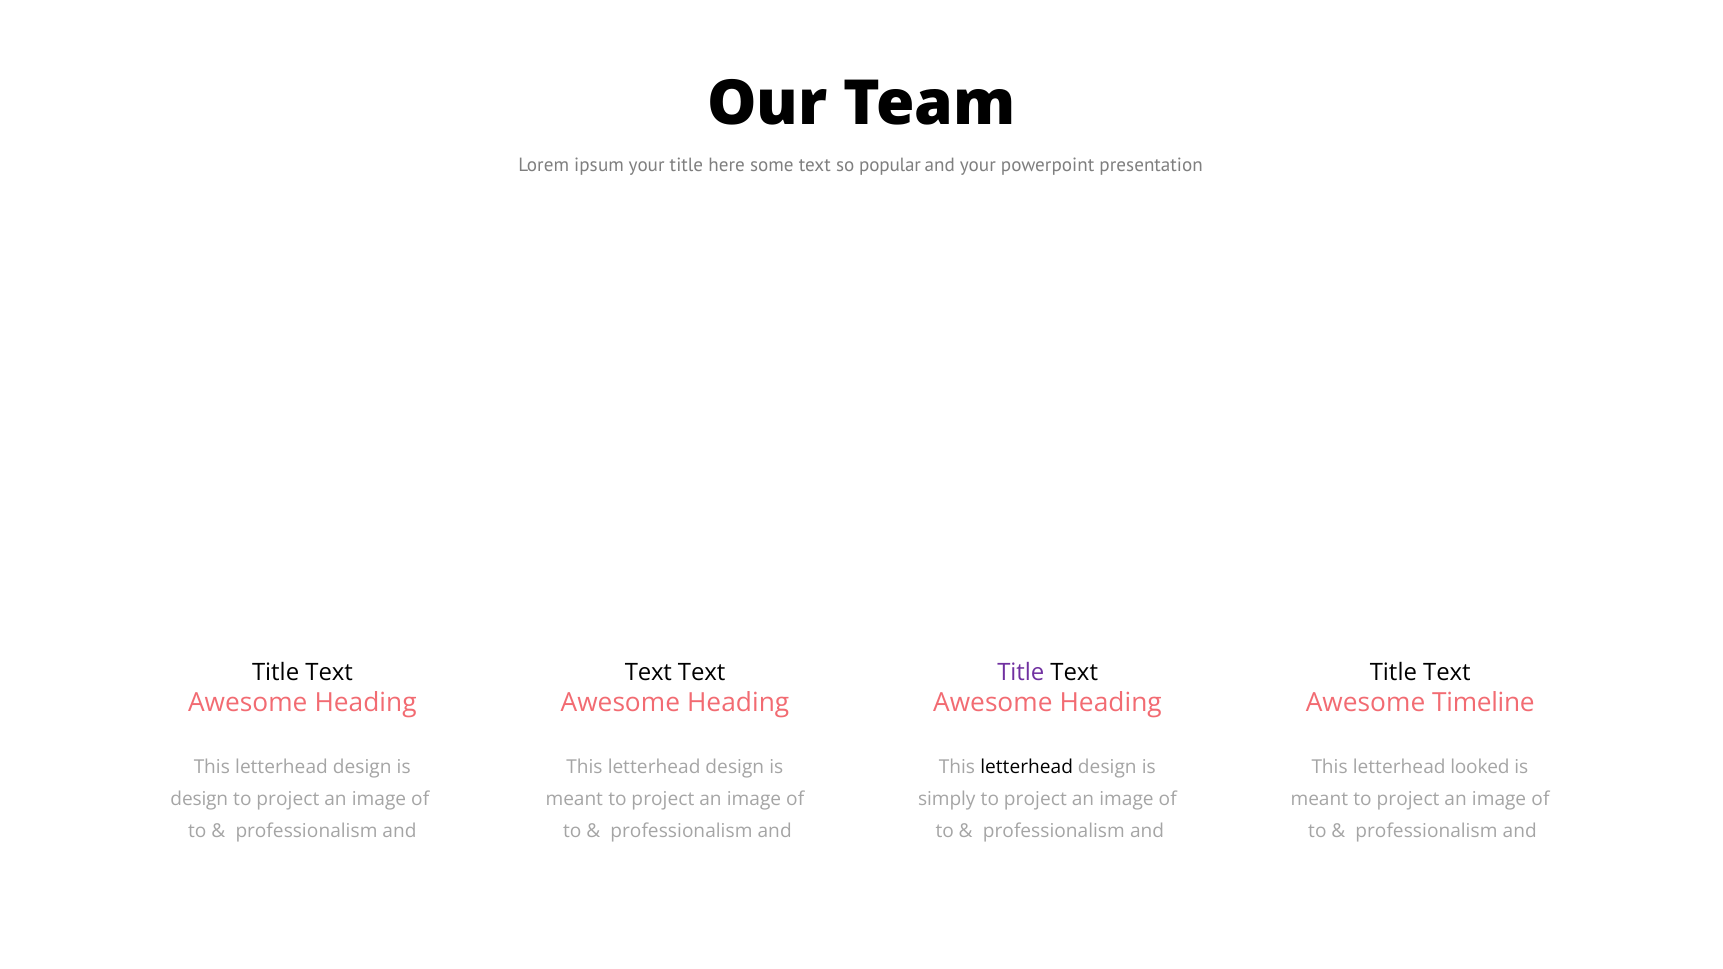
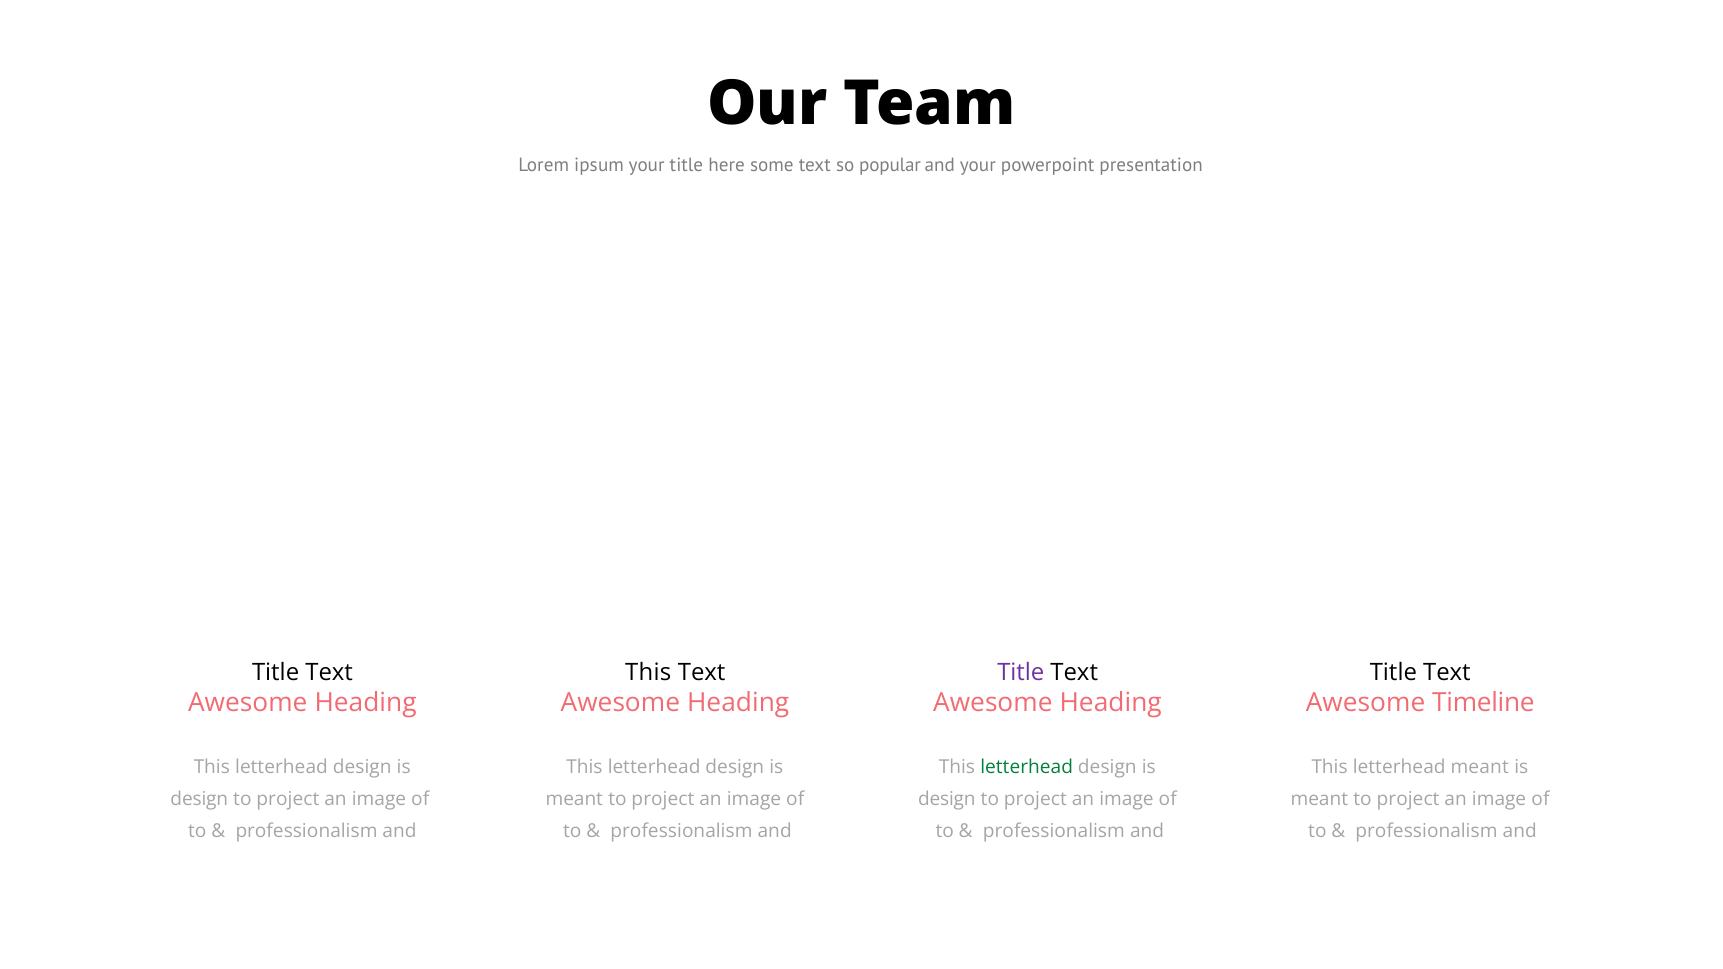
Text at (648, 672): Text -> This
letterhead at (1027, 767) colour: black -> green
letterhead looked: looked -> meant
simply at (947, 799): simply -> design
